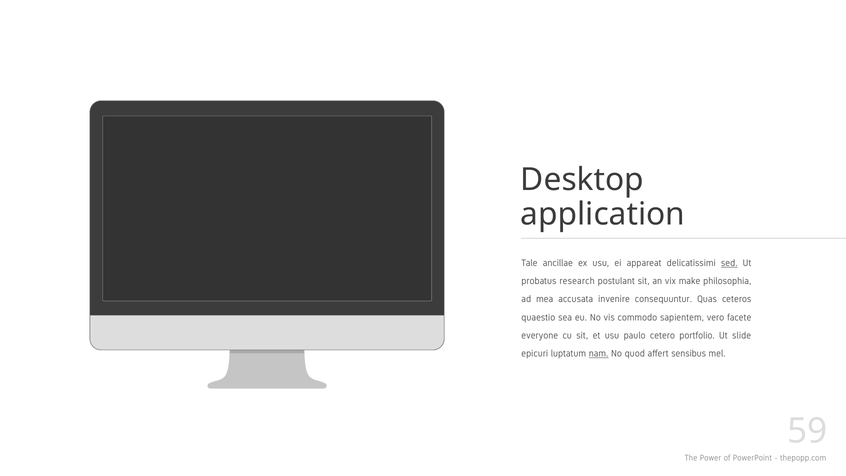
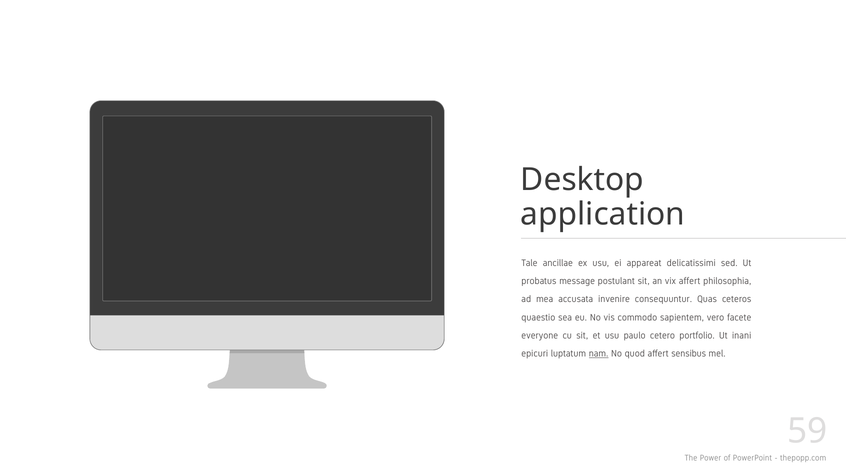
sed underline: present -> none
research: research -> message
vix make: make -> affert
slide: slide -> inani
